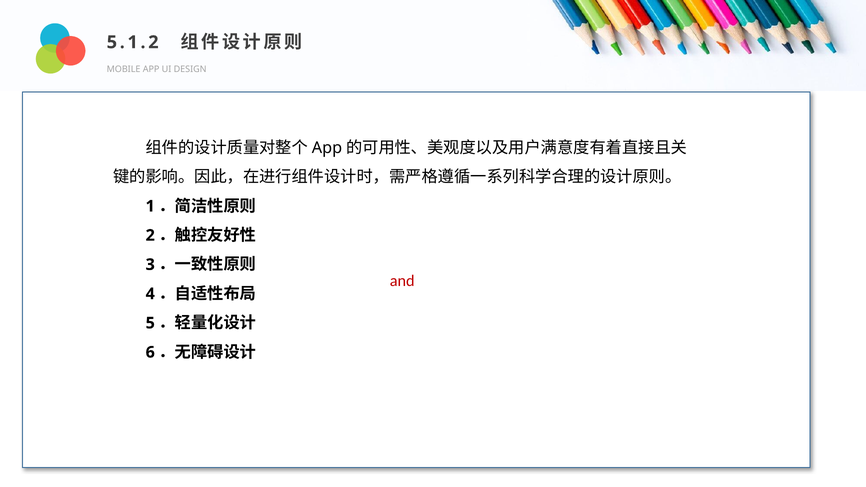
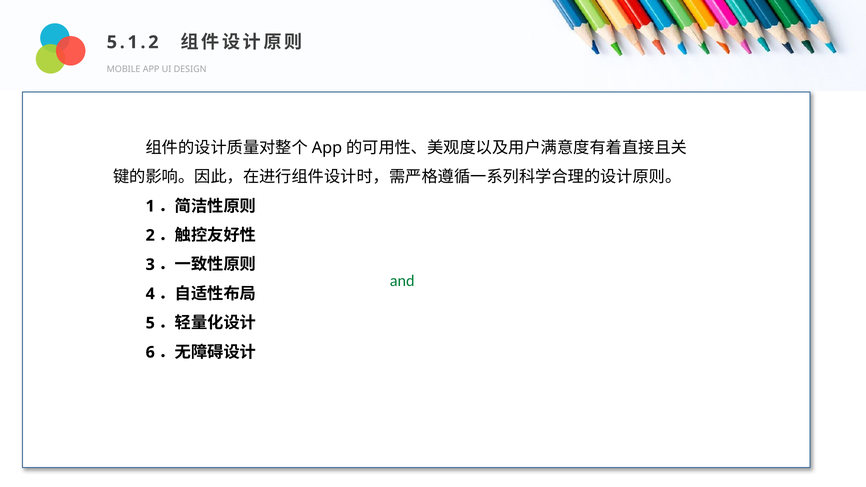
and colour: red -> green
